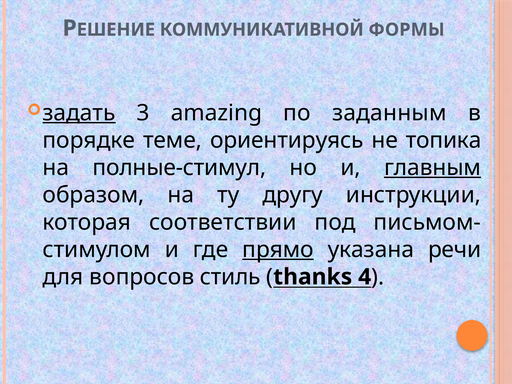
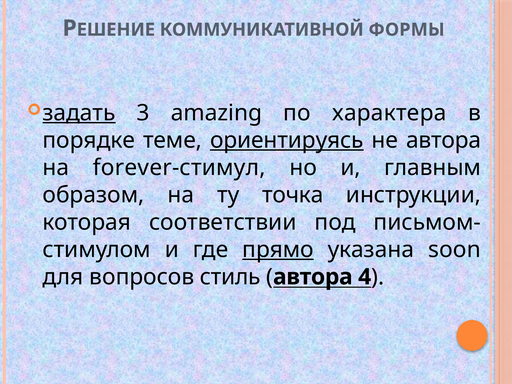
заданным: заданным -> характера
ориентируясь underline: none -> present
не топика: топика -> автора
полные-стимул: полные-стимул -> forever-стимул
главным underline: present -> none
другу: другу -> точка
речи: речи -> soon
thanks at (313, 277): thanks -> автора
